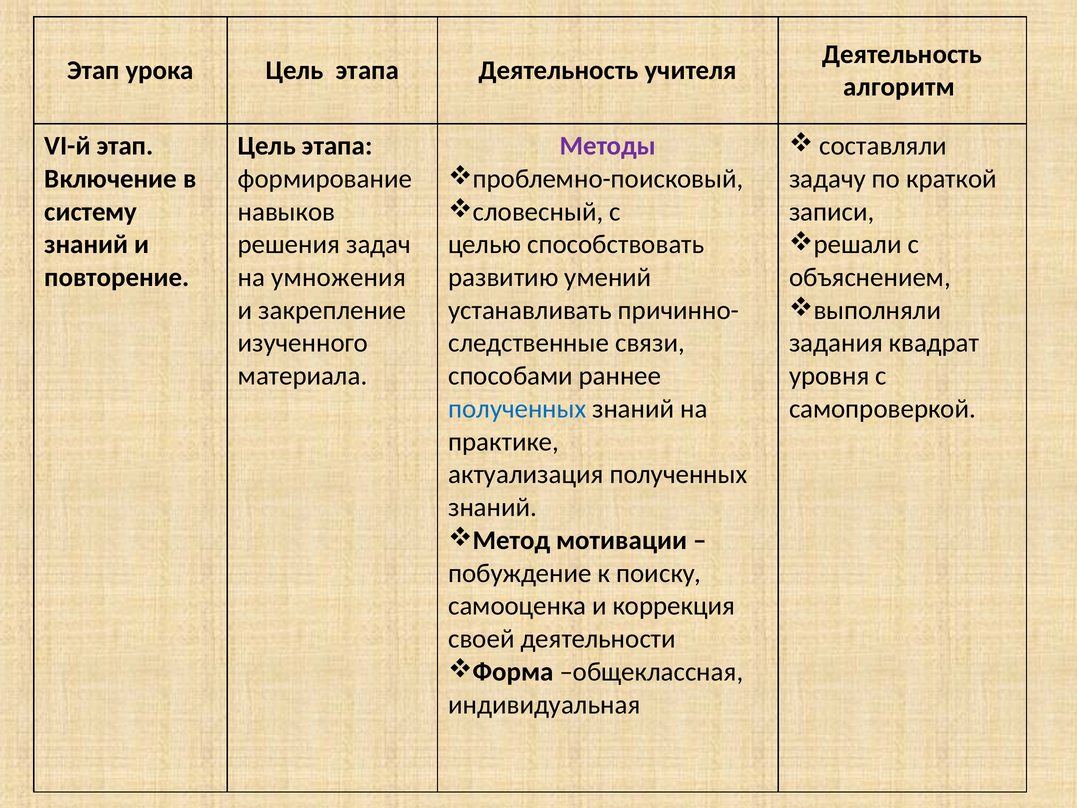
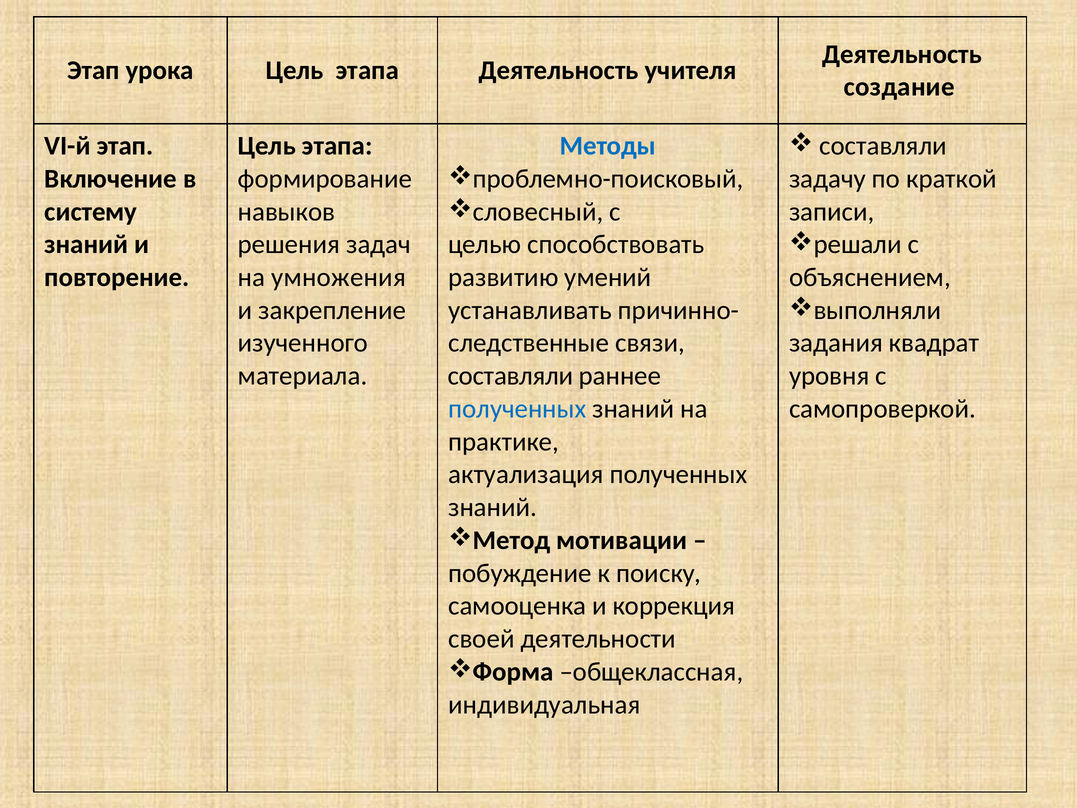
алгоритм: алгоритм -> создание
Методы colour: purple -> blue
способами at (511, 376): способами -> составляли
